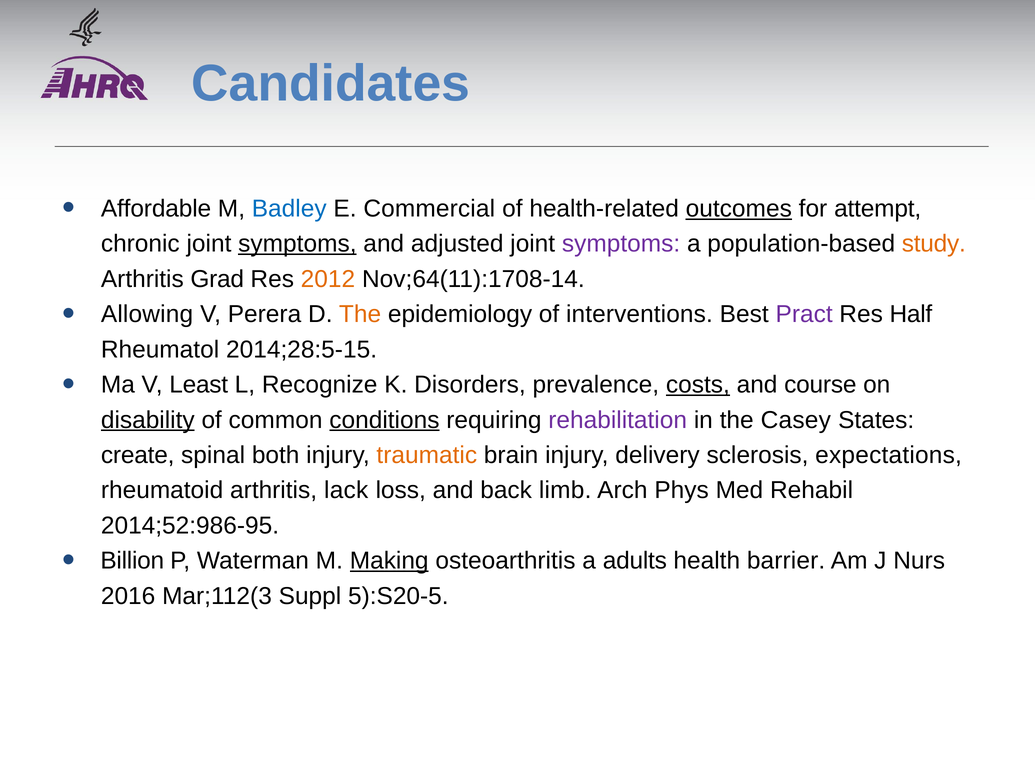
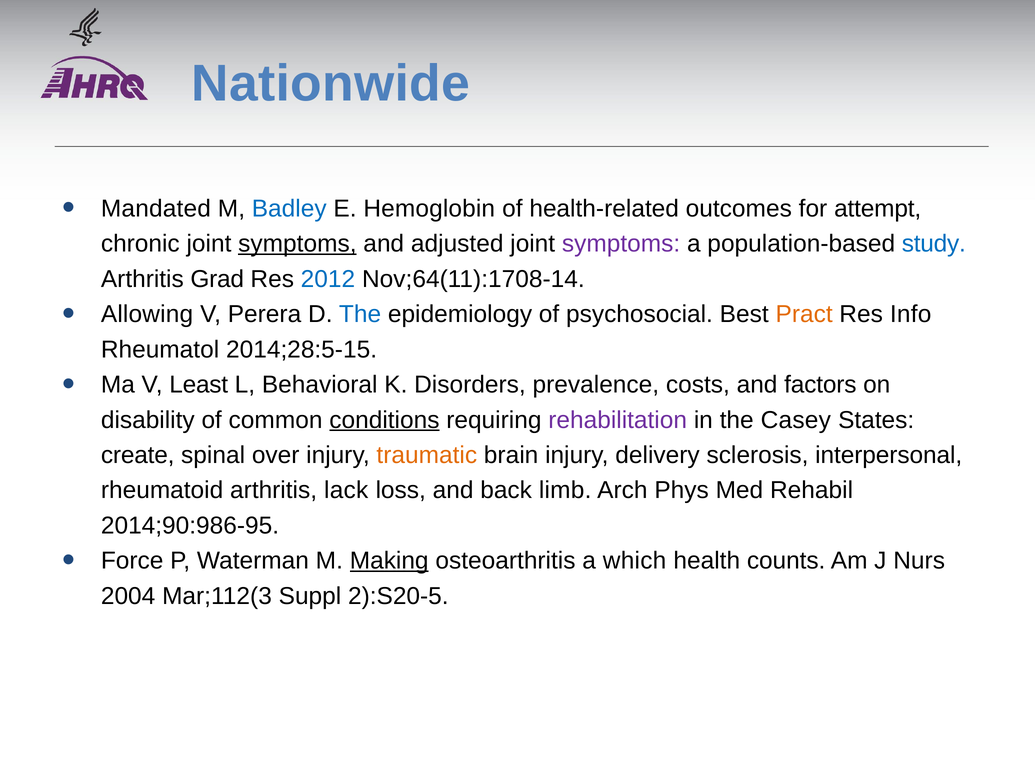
Candidates: Candidates -> Nationwide
Affordable: Affordable -> Mandated
Commercial: Commercial -> Hemoglobin
outcomes underline: present -> none
study colour: orange -> blue
2012 colour: orange -> blue
The at (360, 314) colour: orange -> blue
interventions: interventions -> psychosocial
Pract colour: purple -> orange
Half: Half -> Info
Recognize: Recognize -> Behavioral
costs underline: present -> none
course: course -> factors
disability underline: present -> none
both: both -> over
expectations: expectations -> interpersonal
2014;52:986-95: 2014;52:986-95 -> 2014;90:986-95
Billion: Billion -> Force
adults: adults -> which
barrier: barrier -> counts
2016: 2016 -> 2004
5):S20-5: 5):S20-5 -> 2):S20-5
